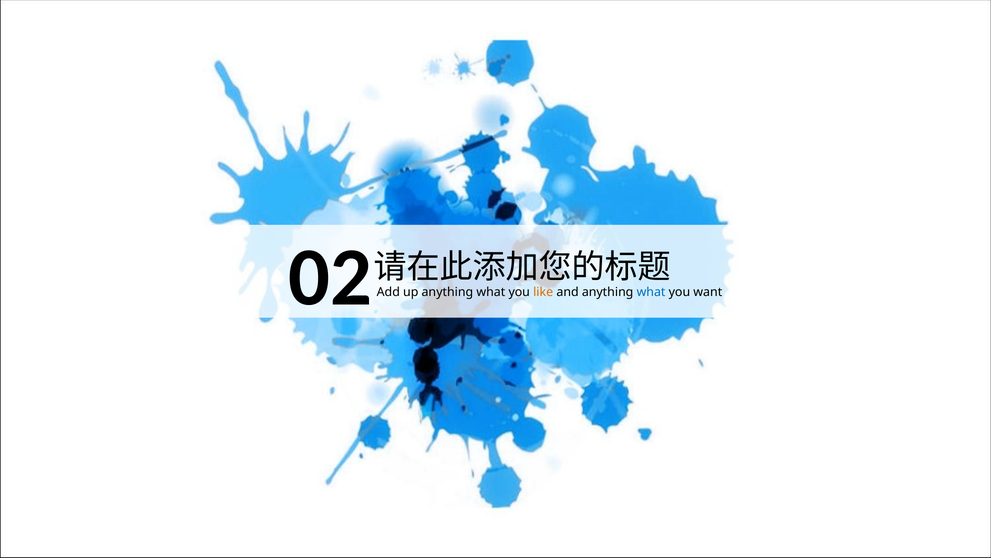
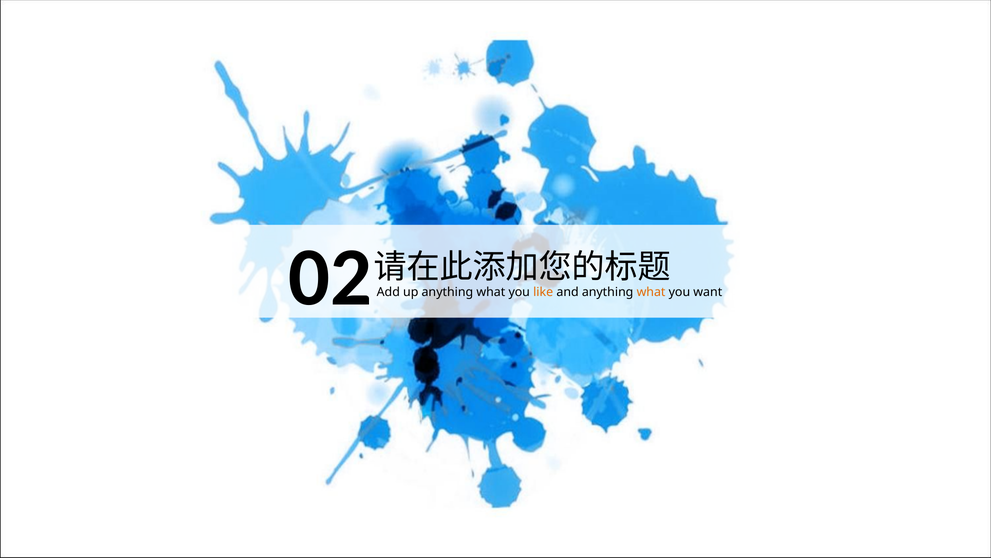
what at (651, 292) colour: blue -> orange
